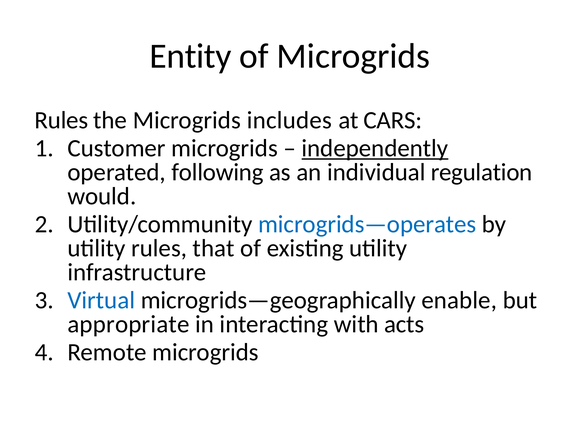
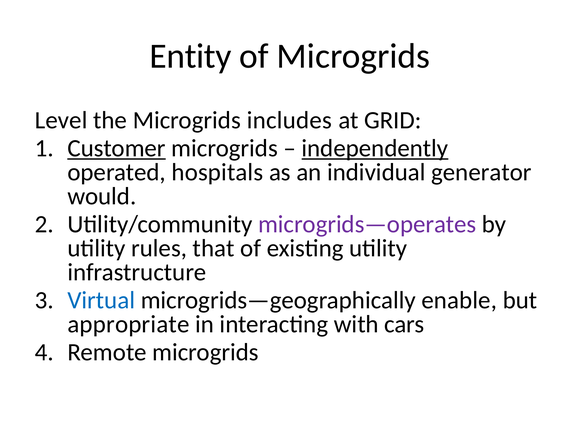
Rules at (61, 120): Rules -> Level
CARS: CARS -> GRID
Customer underline: none -> present
following: following -> hospitals
regulation: regulation -> generator
microgrids—operates colour: blue -> purple
acts: acts -> cars
